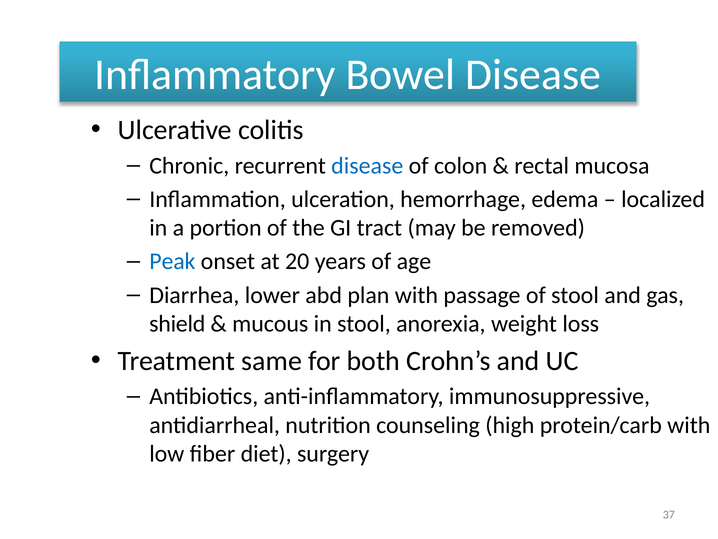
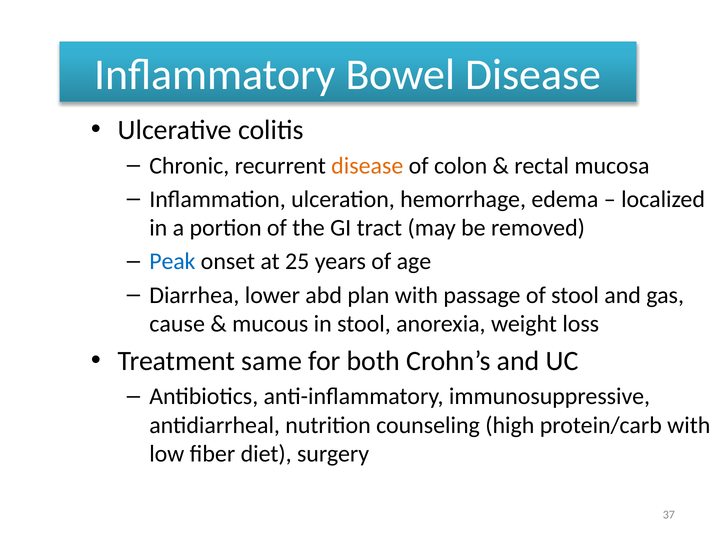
disease at (367, 166) colour: blue -> orange
20: 20 -> 25
shield: shield -> cause
